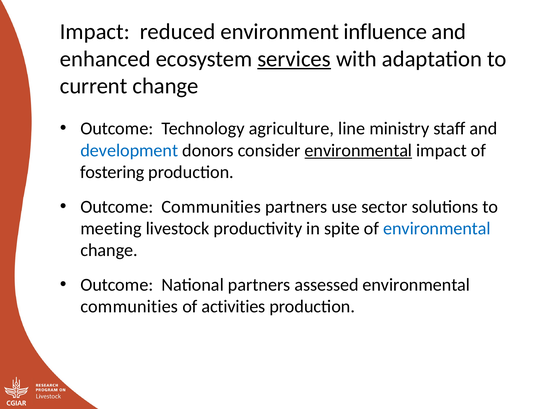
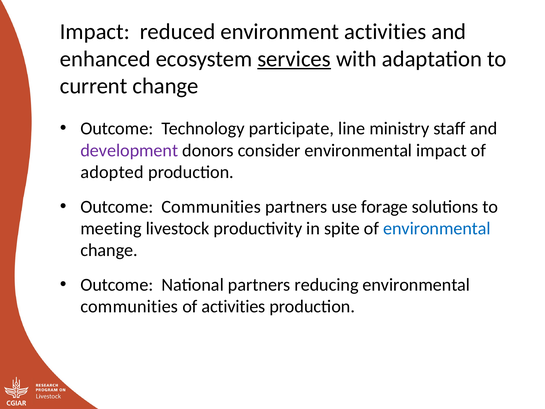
environment influence: influence -> activities
agriculture: agriculture -> participate
development colour: blue -> purple
environmental at (358, 150) underline: present -> none
fostering: fostering -> adopted
sector: sector -> forage
assessed: assessed -> reducing
